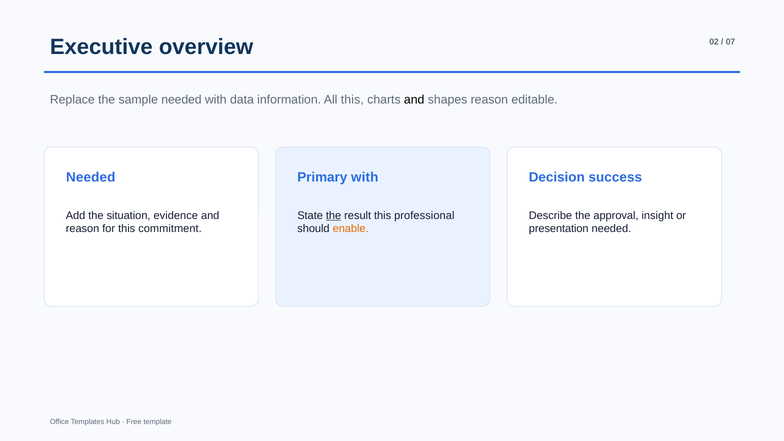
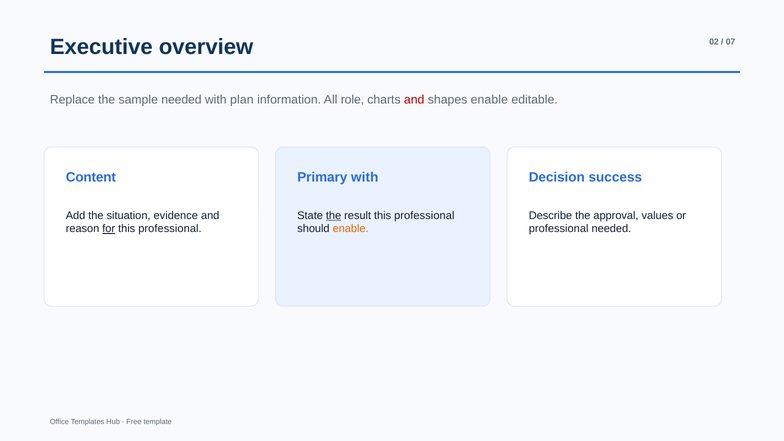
data: data -> plan
All this: this -> role
and at (414, 100) colour: black -> red
shapes reason: reason -> enable
Needed at (91, 177): Needed -> Content
insight: insight -> values
for underline: none -> present
commitment at (170, 229): commitment -> professional
presentation at (559, 229): presentation -> professional
